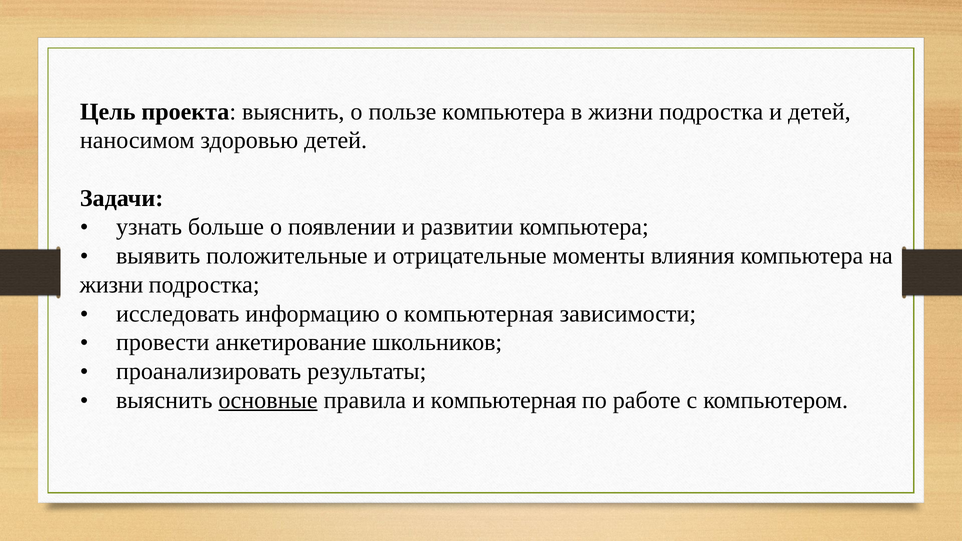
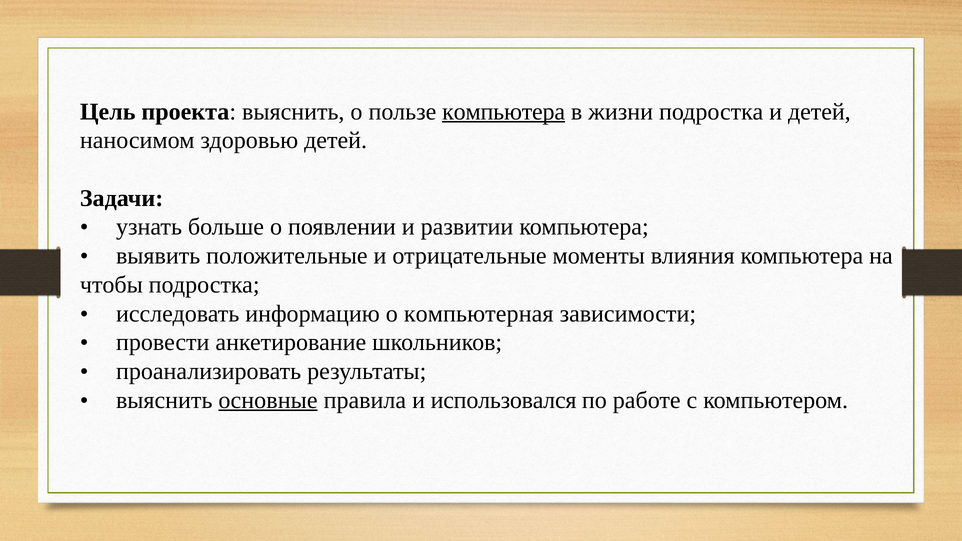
компьютера at (504, 112) underline: none -> present
жизни at (111, 285): жизни -> чтобы
и компьютерная: компьютерная -> использовался
